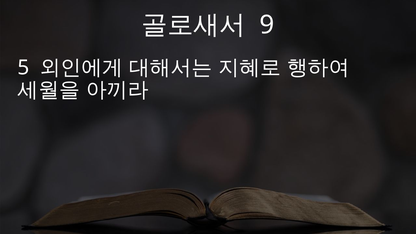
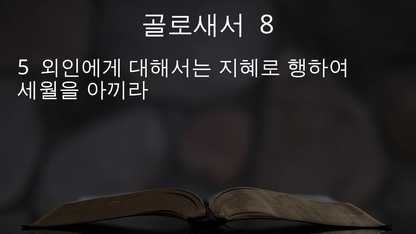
9: 9 -> 8
